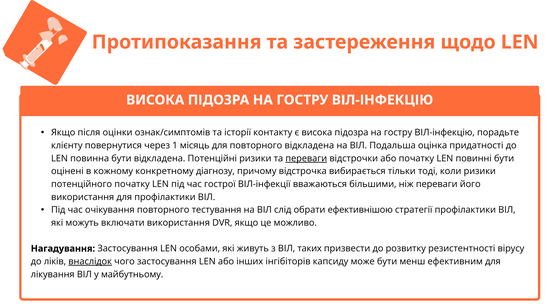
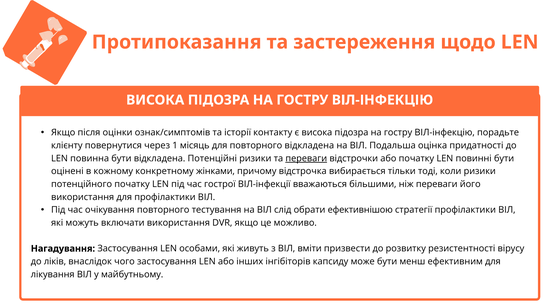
діагнозу: діагнозу -> жінками
таких: таких -> вміти
внаслідок underline: present -> none
